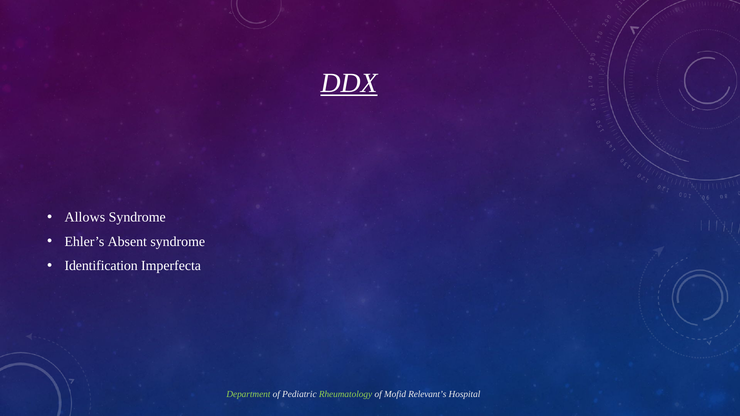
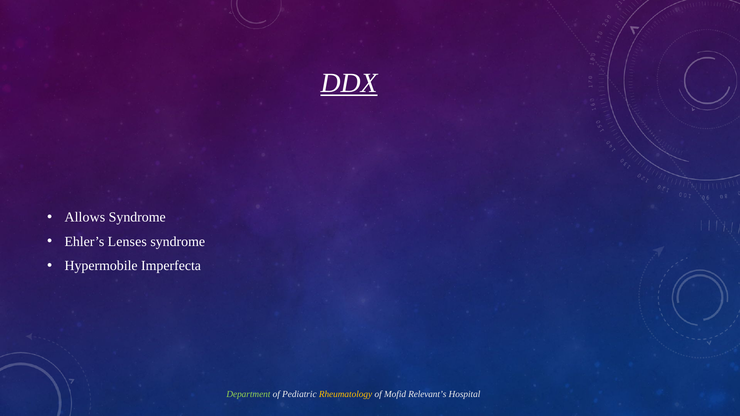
Absent: Absent -> Lenses
Identification: Identification -> Hypermobile
Rheumatology colour: light green -> yellow
